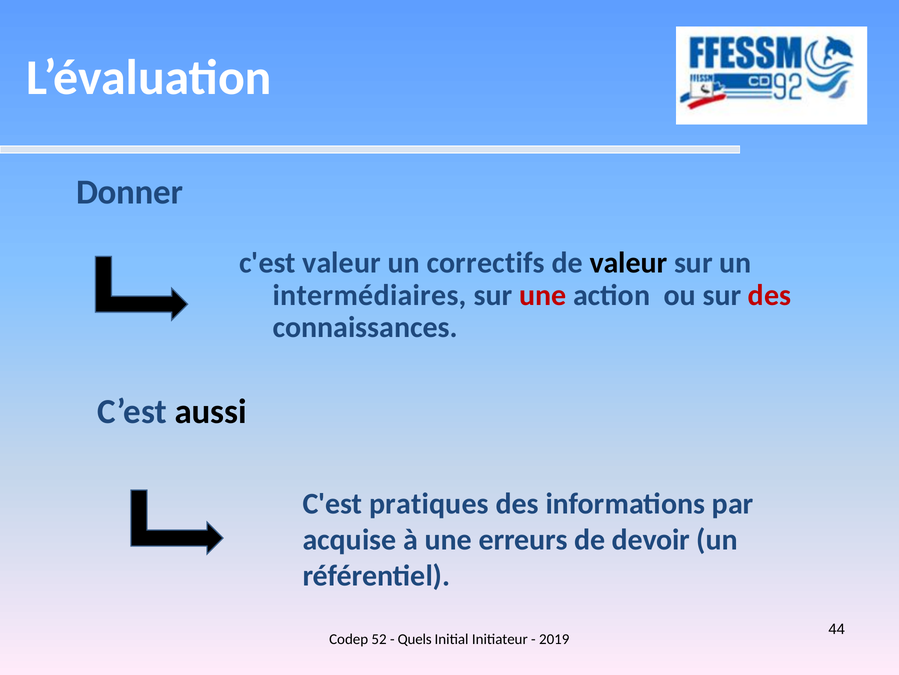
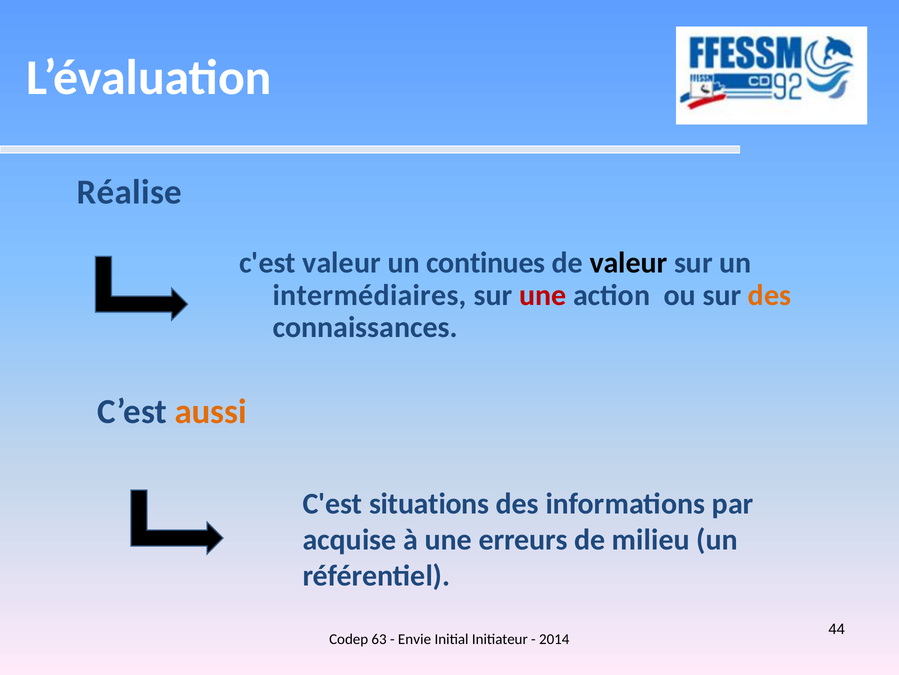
Donner: Donner -> Réalise
correctifs: correctifs -> continues
des at (769, 295) colour: red -> orange
aussi colour: black -> orange
pratiques: pratiques -> situations
devoir: devoir -> milieu
52: 52 -> 63
Quels: Quels -> Envie
2019: 2019 -> 2014
